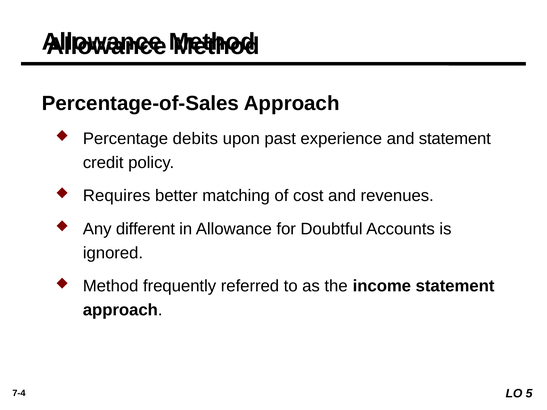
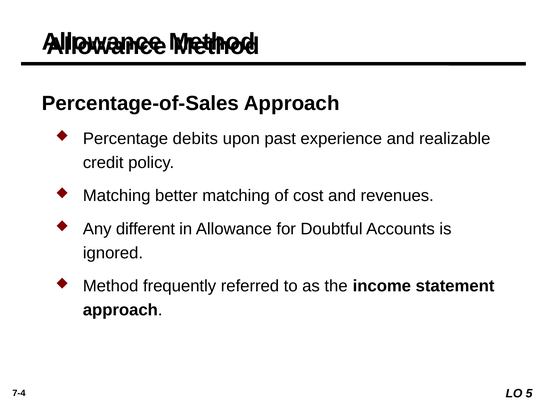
and statement: statement -> realizable
Requires at (117, 196): Requires -> Matching
